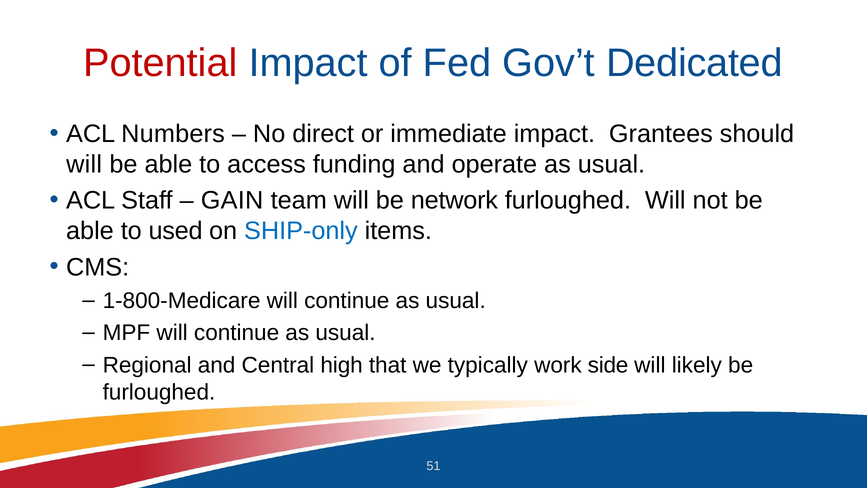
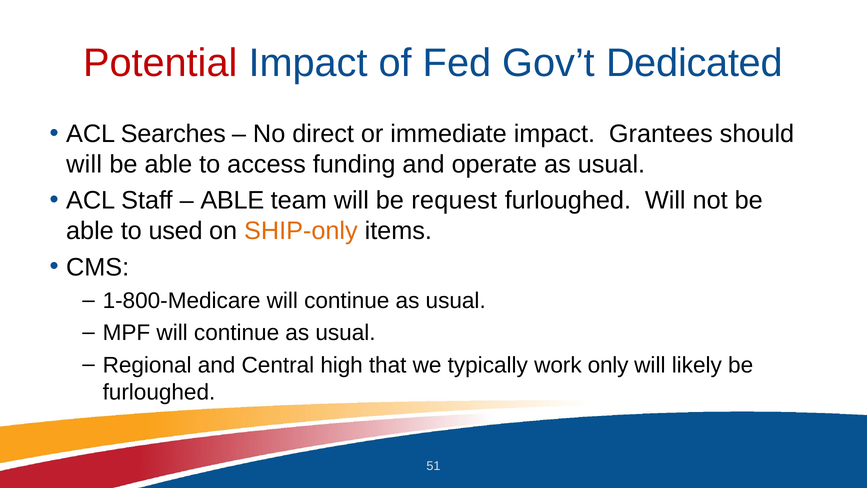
Numbers: Numbers -> Searches
GAIN at (232, 200): GAIN -> ABLE
network: network -> request
SHIP-only colour: blue -> orange
side: side -> only
